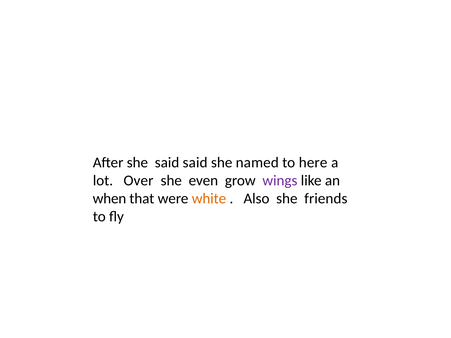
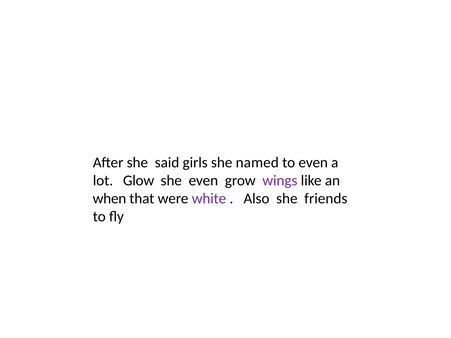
said said: said -> girls
to here: here -> even
Over: Over -> Glow
white colour: orange -> purple
